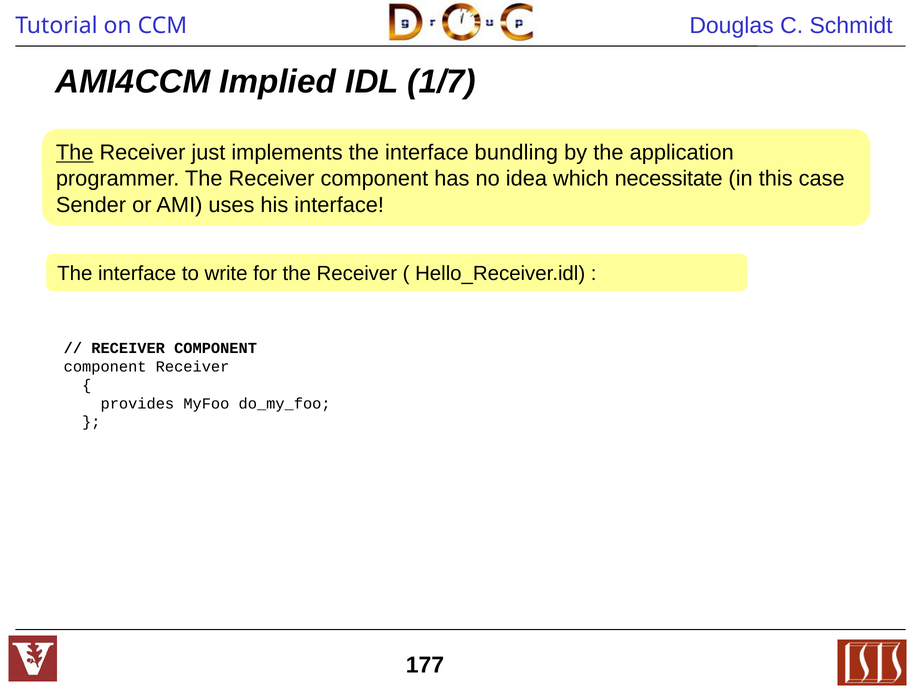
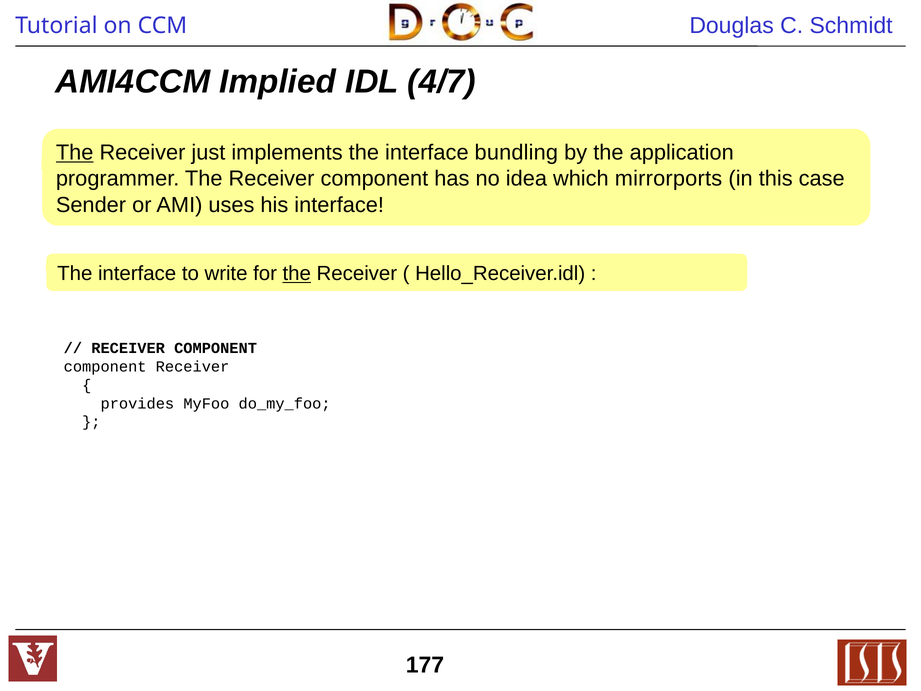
1/7: 1/7 -> 4/7
necessitate: necessitate -> mirrorports
the at (297, 274) underline: none -> present
